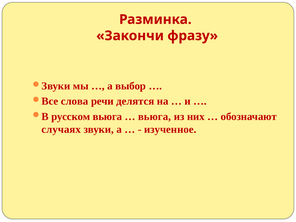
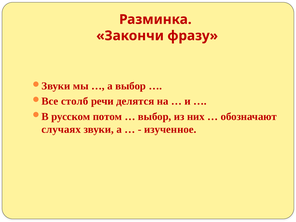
слова: слова -> столб
русском вьюга: вьюга -> потом
вьюга at (155, 116): вьюга -> выбор
